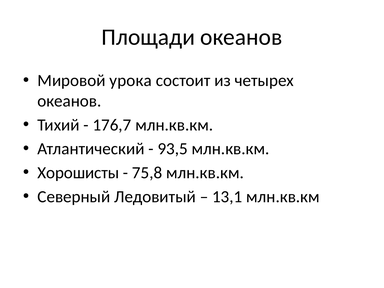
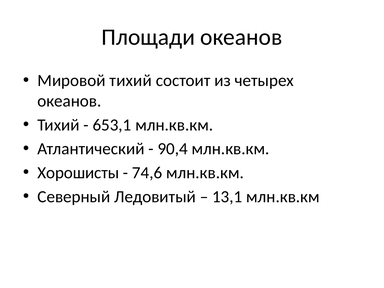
Мировой урока: урока -> тихий
176,7: 176,7 -> 653,1
93,5: 93,5 -> 90,4
75,8: 75,8 -> 74,6
